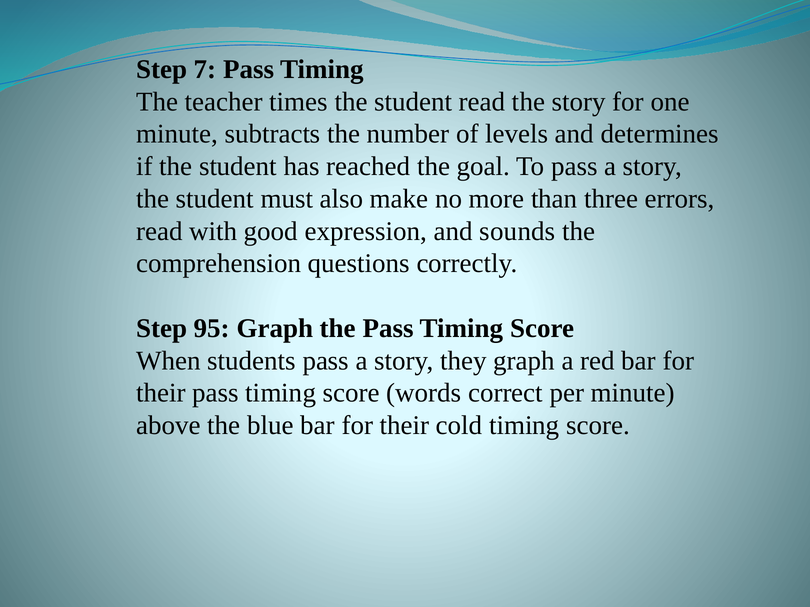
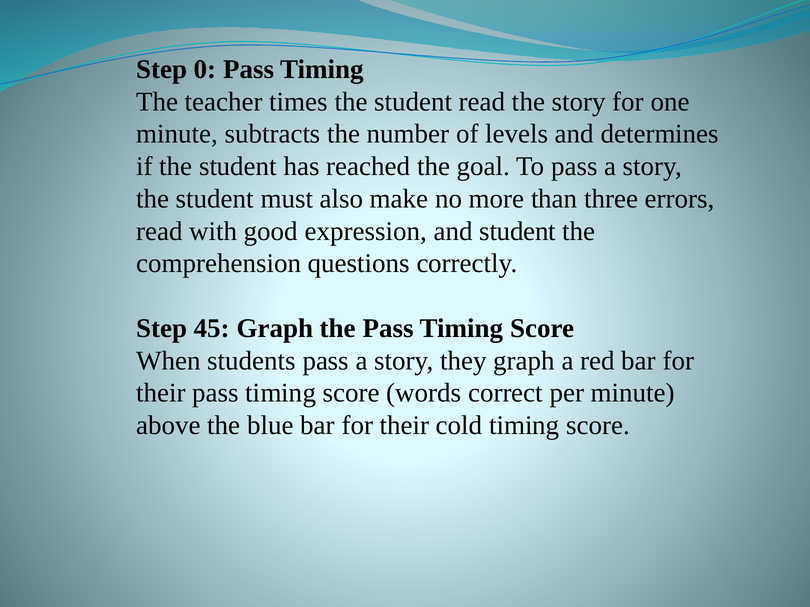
7: 7 -> 0
and sounds: sounds -> student
95: 95 -> 45
